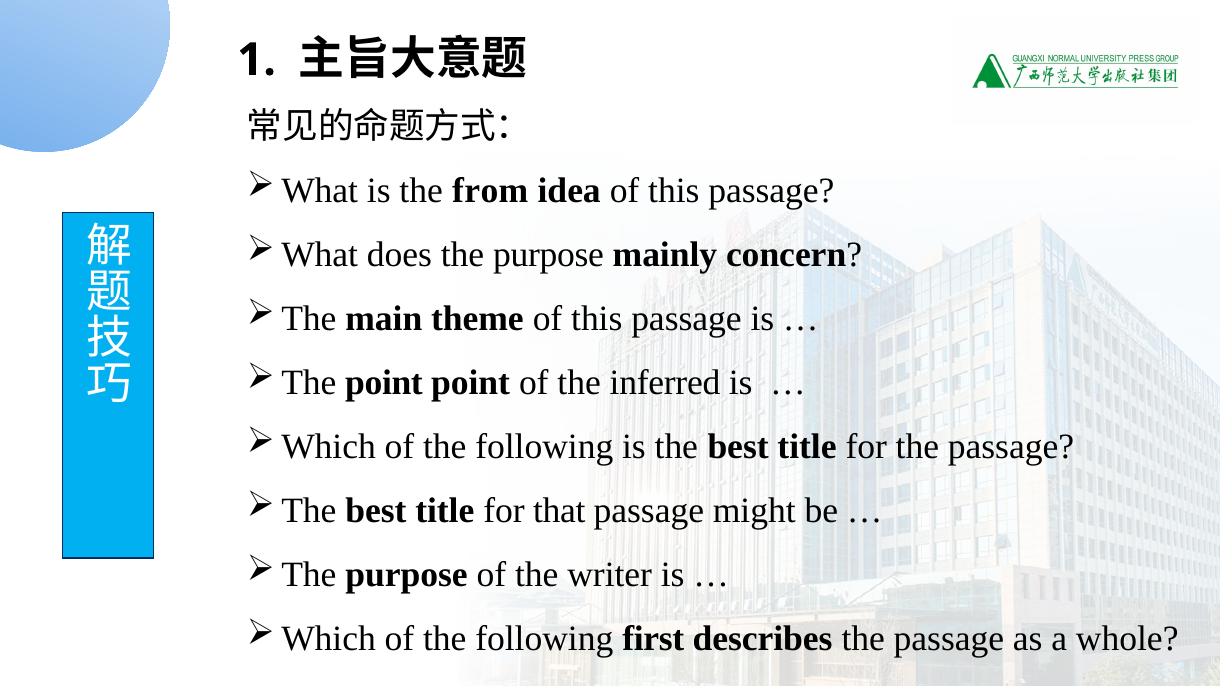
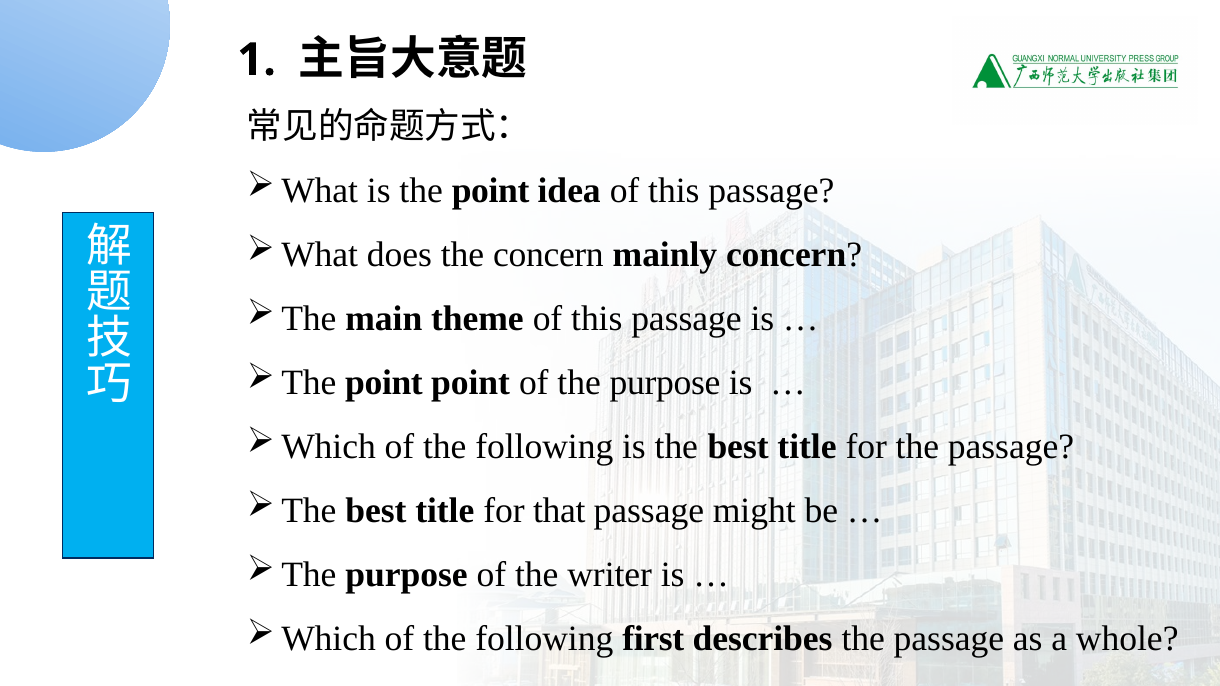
the from: from -> point
the purpose: purpose -> concern
the inferred: inferred -> purpose
